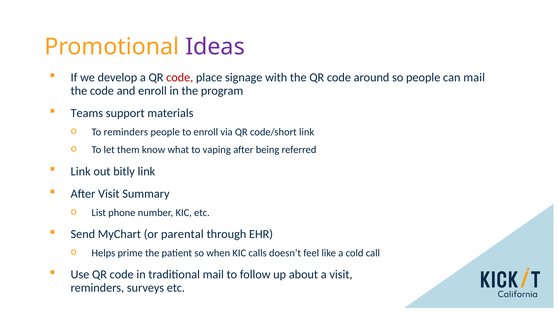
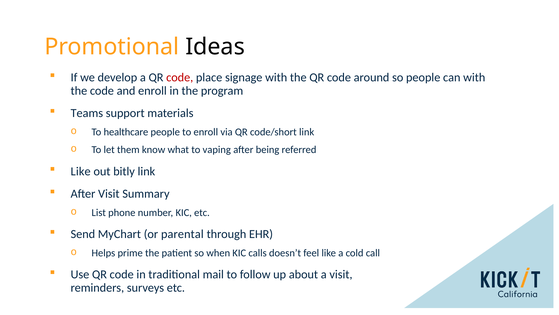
Ideas colour: purple -> black
can mail: mail -> with
To reminders: reminders -> healthcare
Link at (81, 171): Link -> Like
